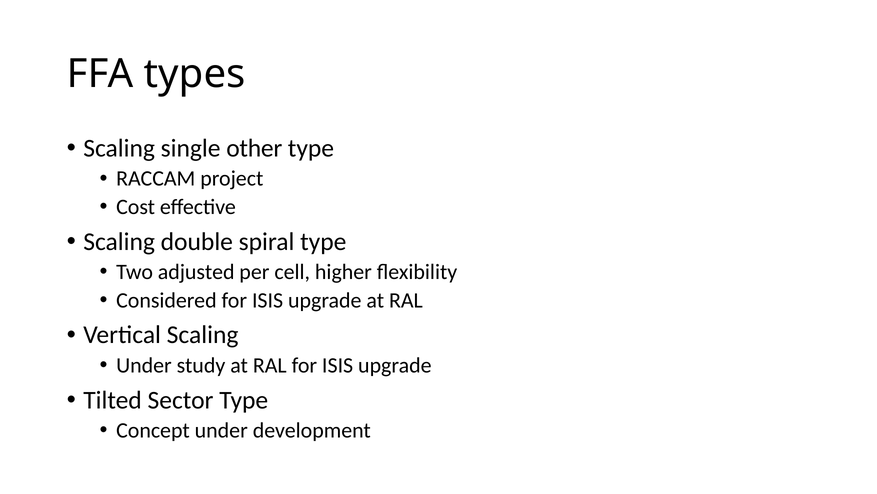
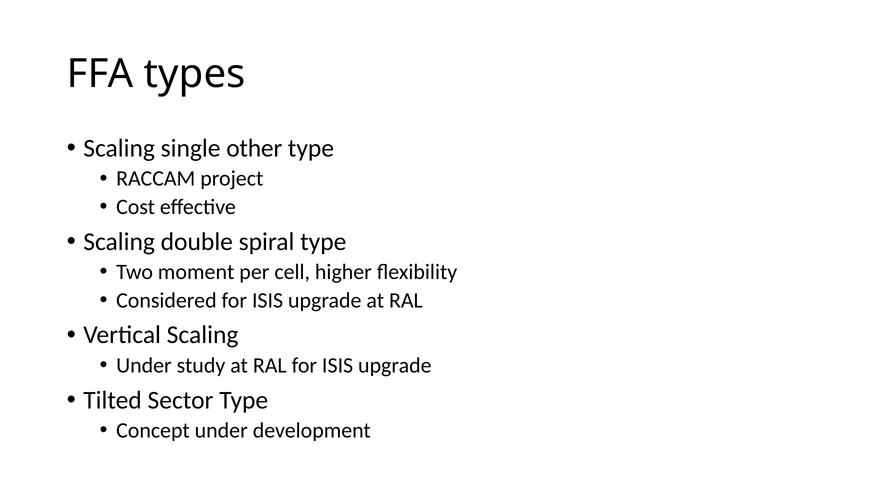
adjusted: adjusted -> moment
